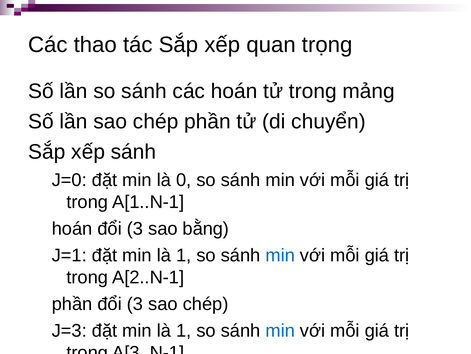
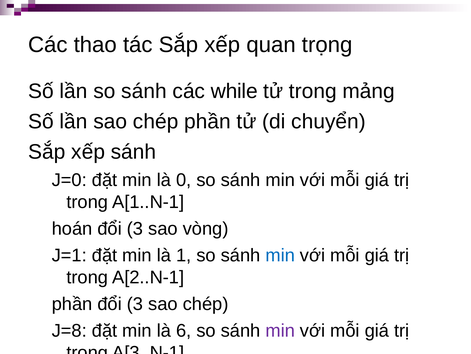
các hoán: hoán -> while
bằng: bằng -> vòng
J=3: J=3 -> J=8
1 at (184, 330): 1 -> 6
min at (280, 330) colour: blue -> purple
